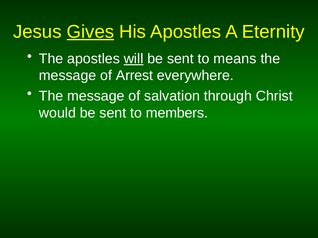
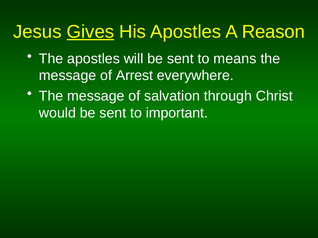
Eternity: Eternity -> Reason
will underline: present -> none
members: members -> important
